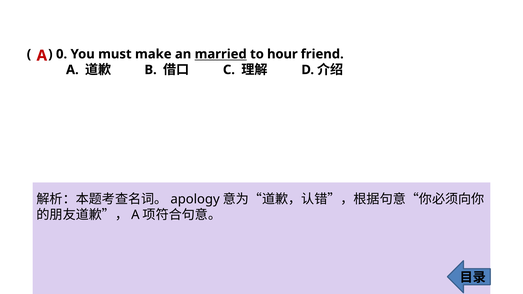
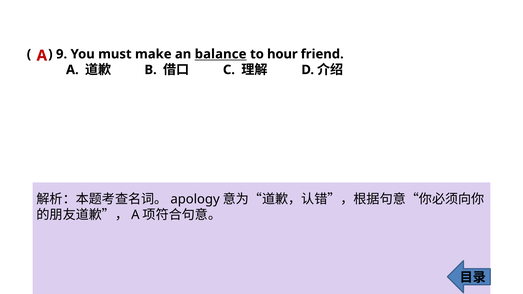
0: 0 -> 9
married: married -> balance
